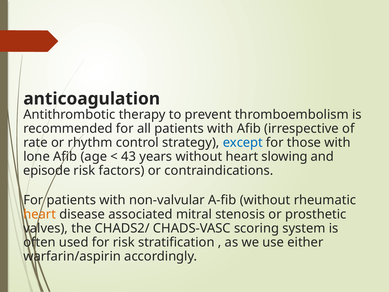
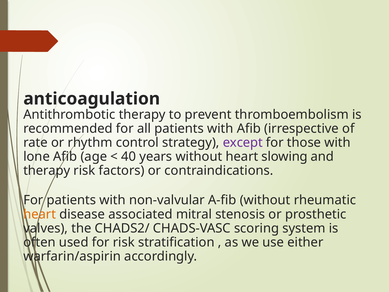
except colour: blue -> purple
43: 43 -> 40
episode at (47, 170): episode -> therapy
